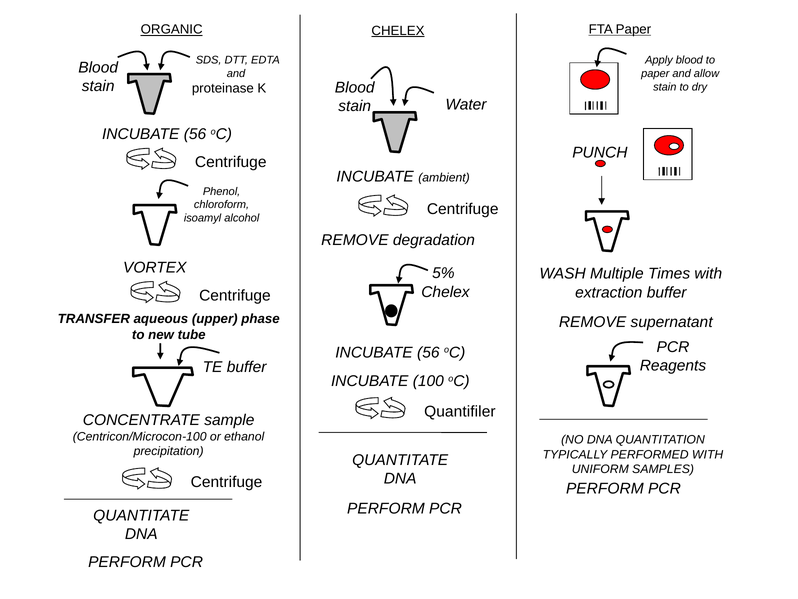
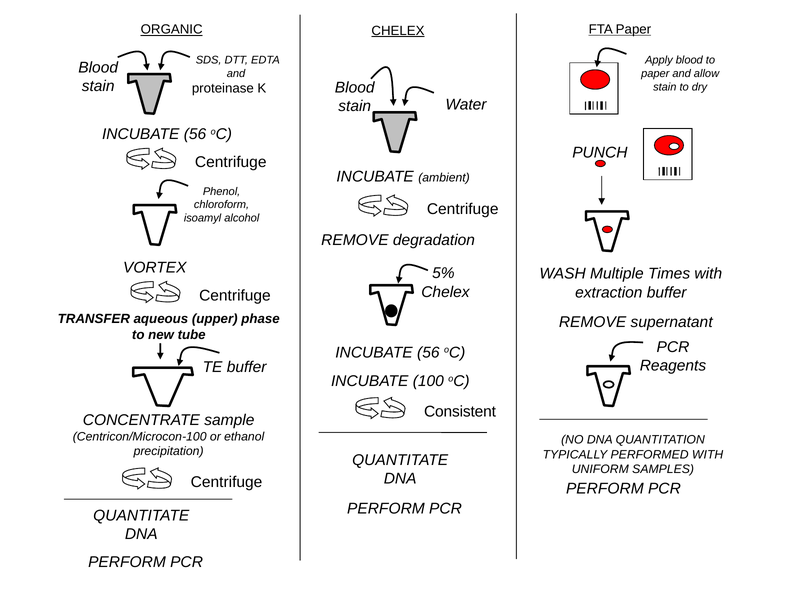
Quantifiler: Quantifiler -> Consistent
